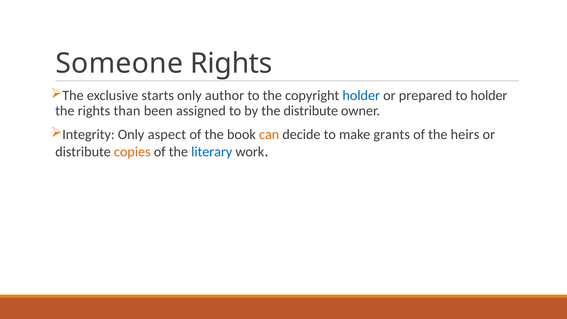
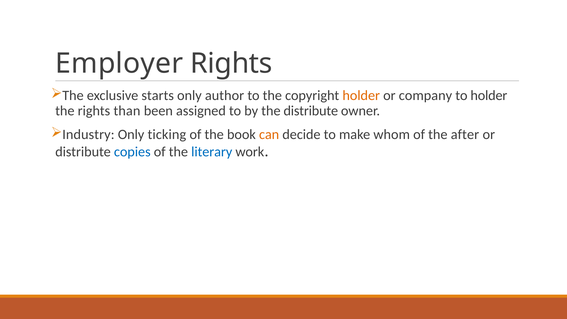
Someone: Someone -> Employer
holder at (361, 96) colour: blue -> orange
prepared: prepared -> company
Integrity: Integrity -> Industry
aspect: aspect -> ticking
grants: grants -> whom
heirs: heirs -> after
copies colour: orange -> blue
